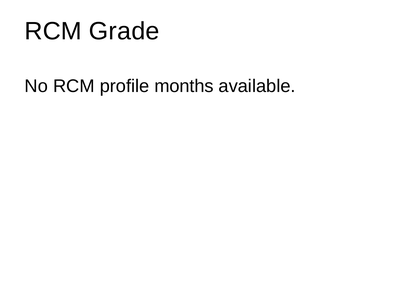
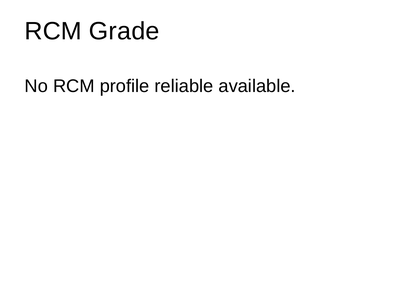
months: months -> reliable
